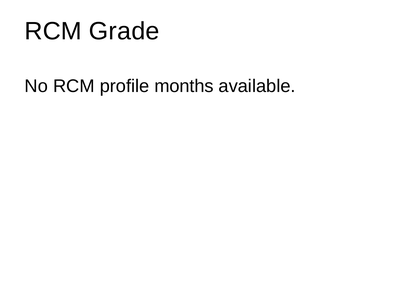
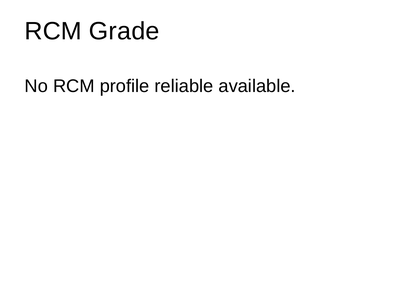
months: months -> reliable
